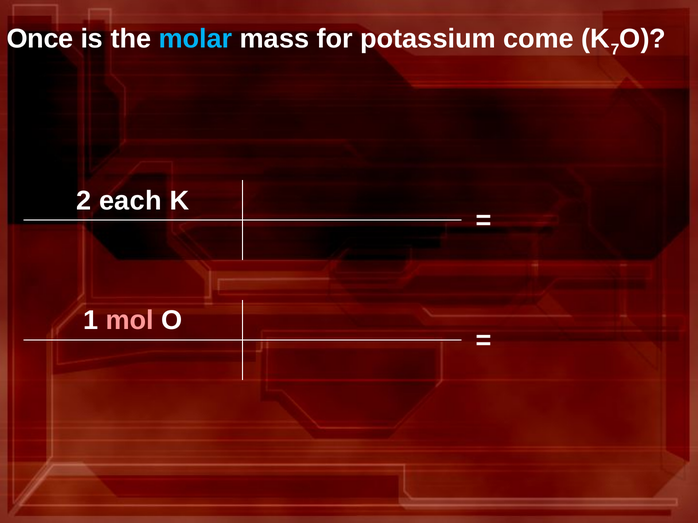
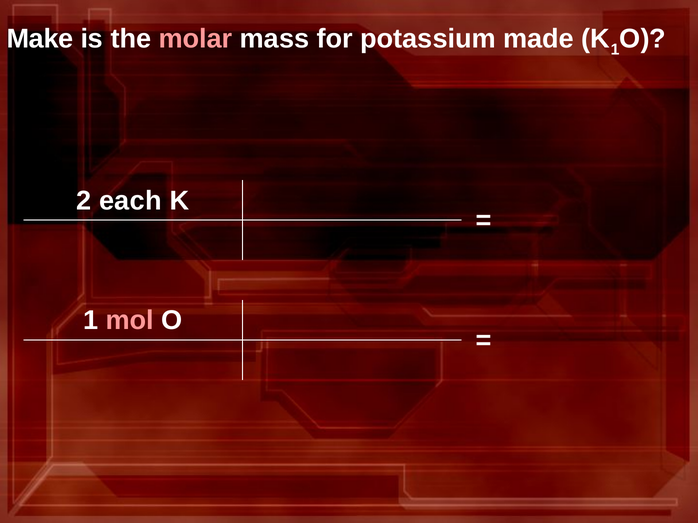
Once: Once -> Make
molar colour: light blue -> pink
come: come -> made
K 7: 7 -> 1
